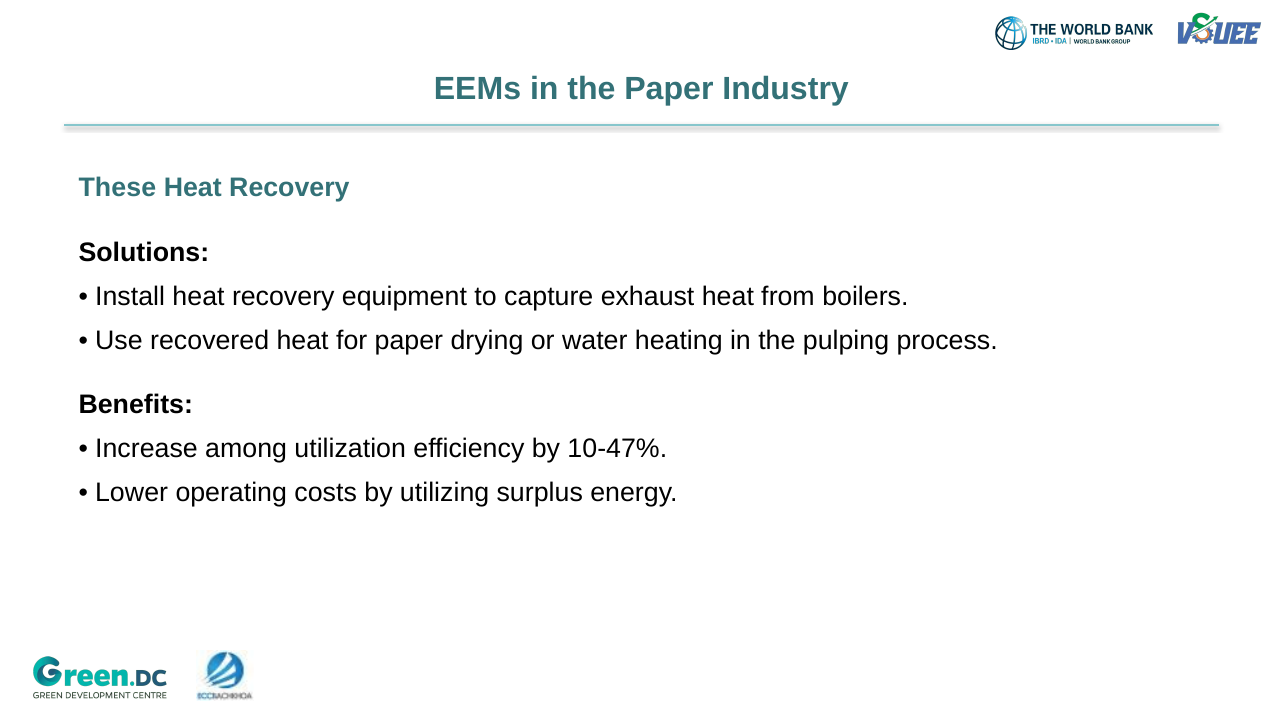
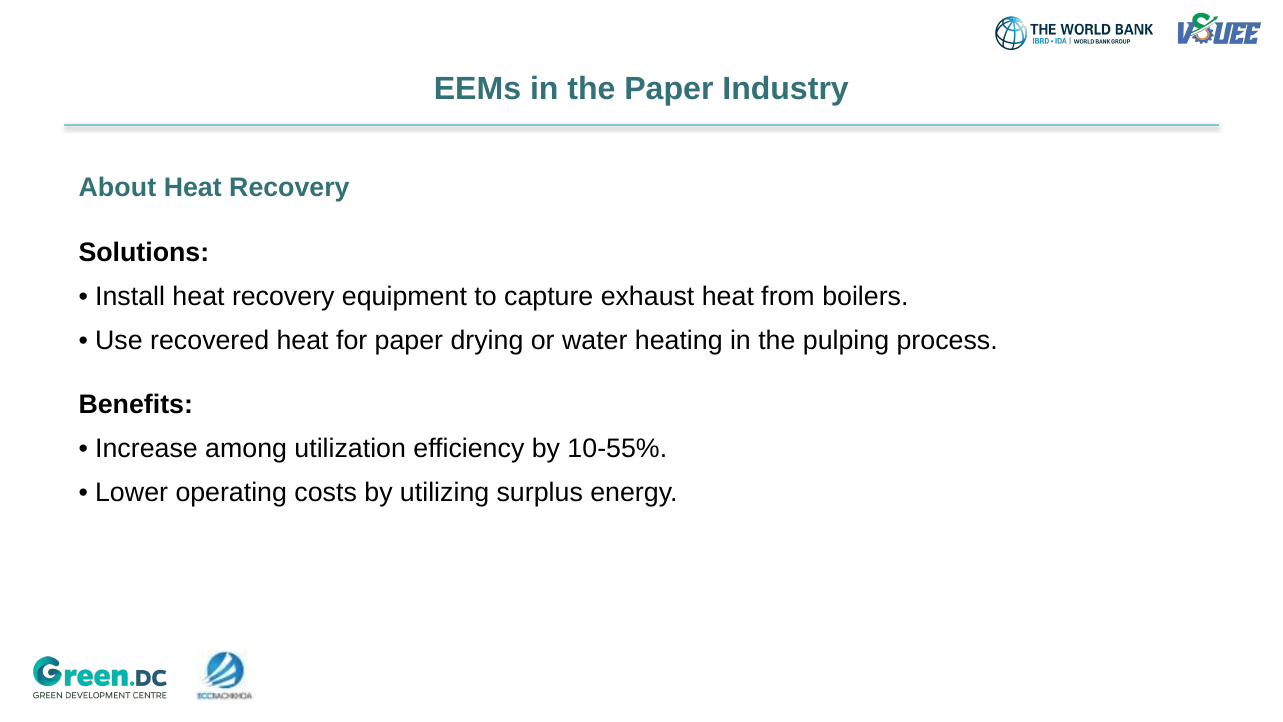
These: These -> About
10-47%: 10-47% -> 10-55%
